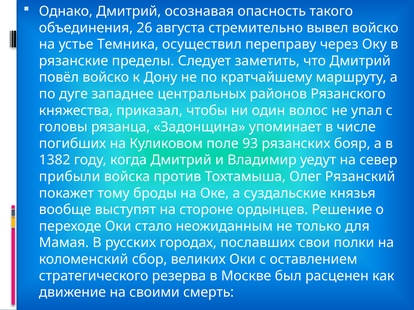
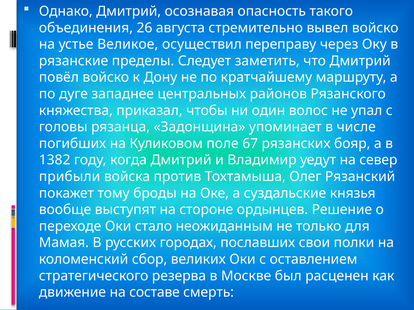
Темника: Темника -> Великое
93: 93 -> 67
своими: своими -> составе
